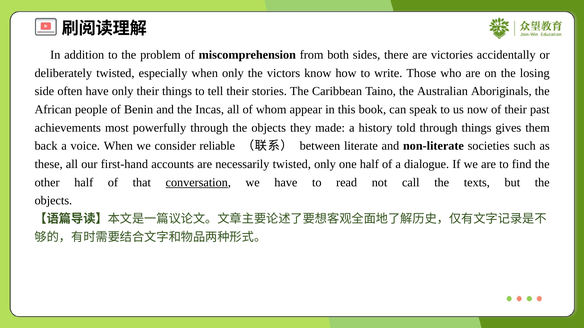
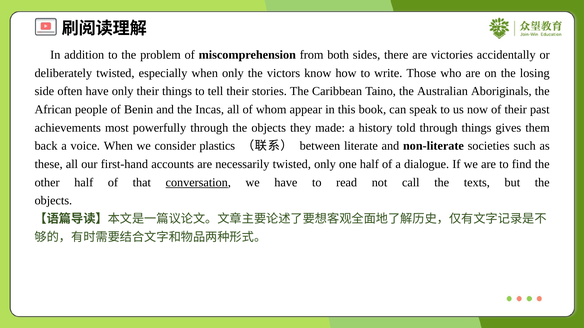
reliable: reliable -> plastics
